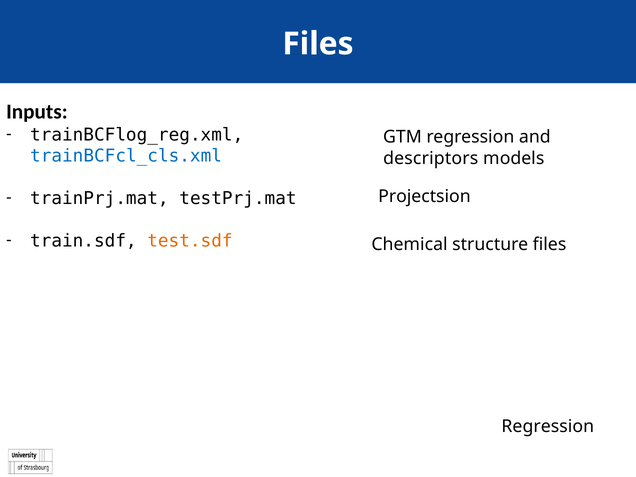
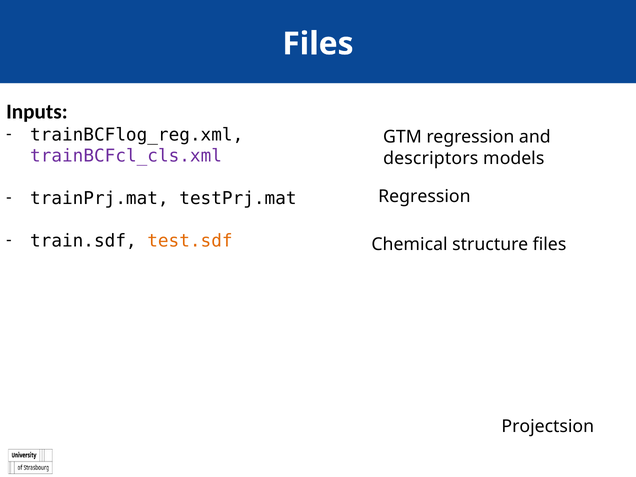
trainBCFcl_cls.xml colour: blue -> purple
Projectsion at (424, 196): Projectsion -> Regression
Regression at (548, 427): Regression -> Projectsion
